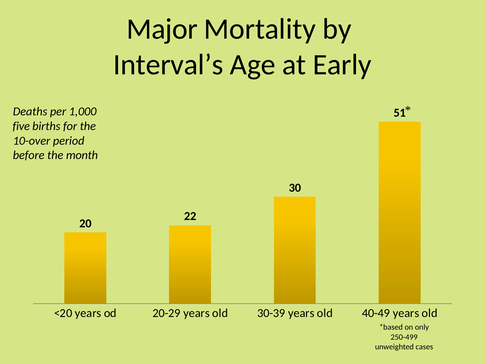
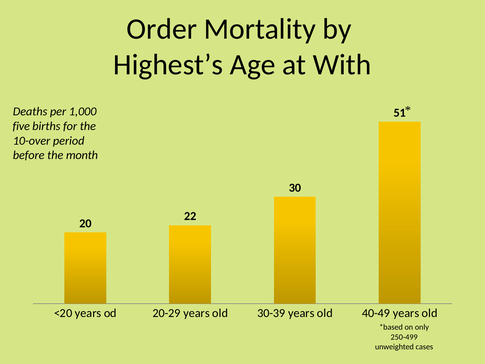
Major: Major -> Order
Interval’s: Interval’s -> Highest’s
Early: Early -> With
